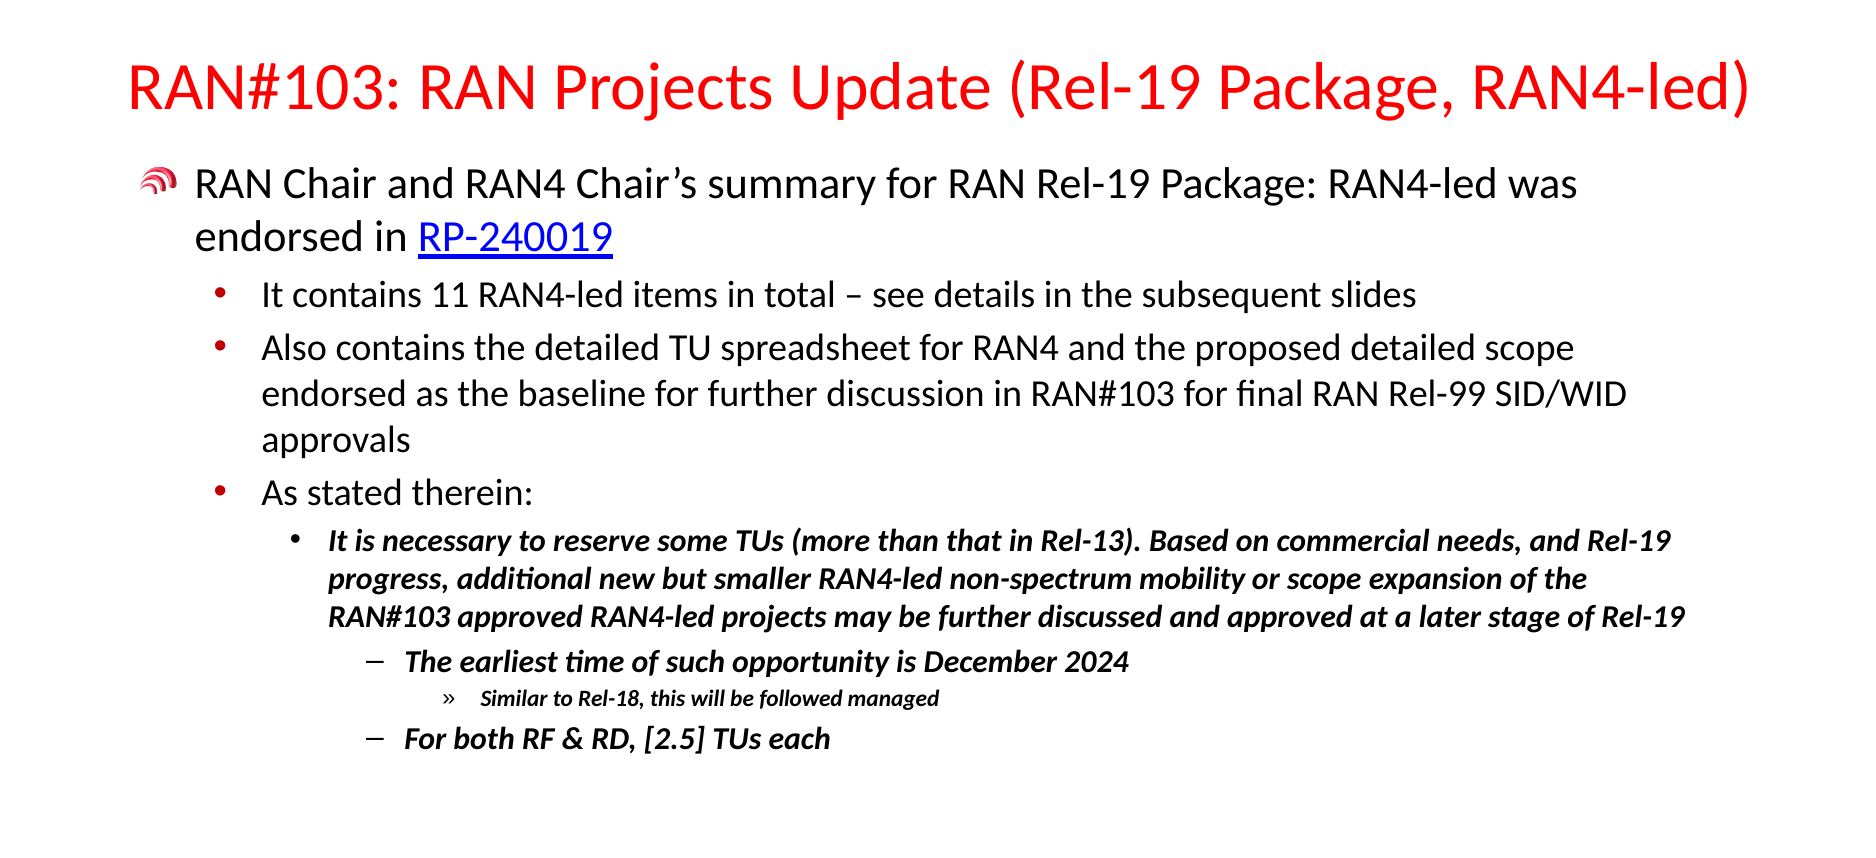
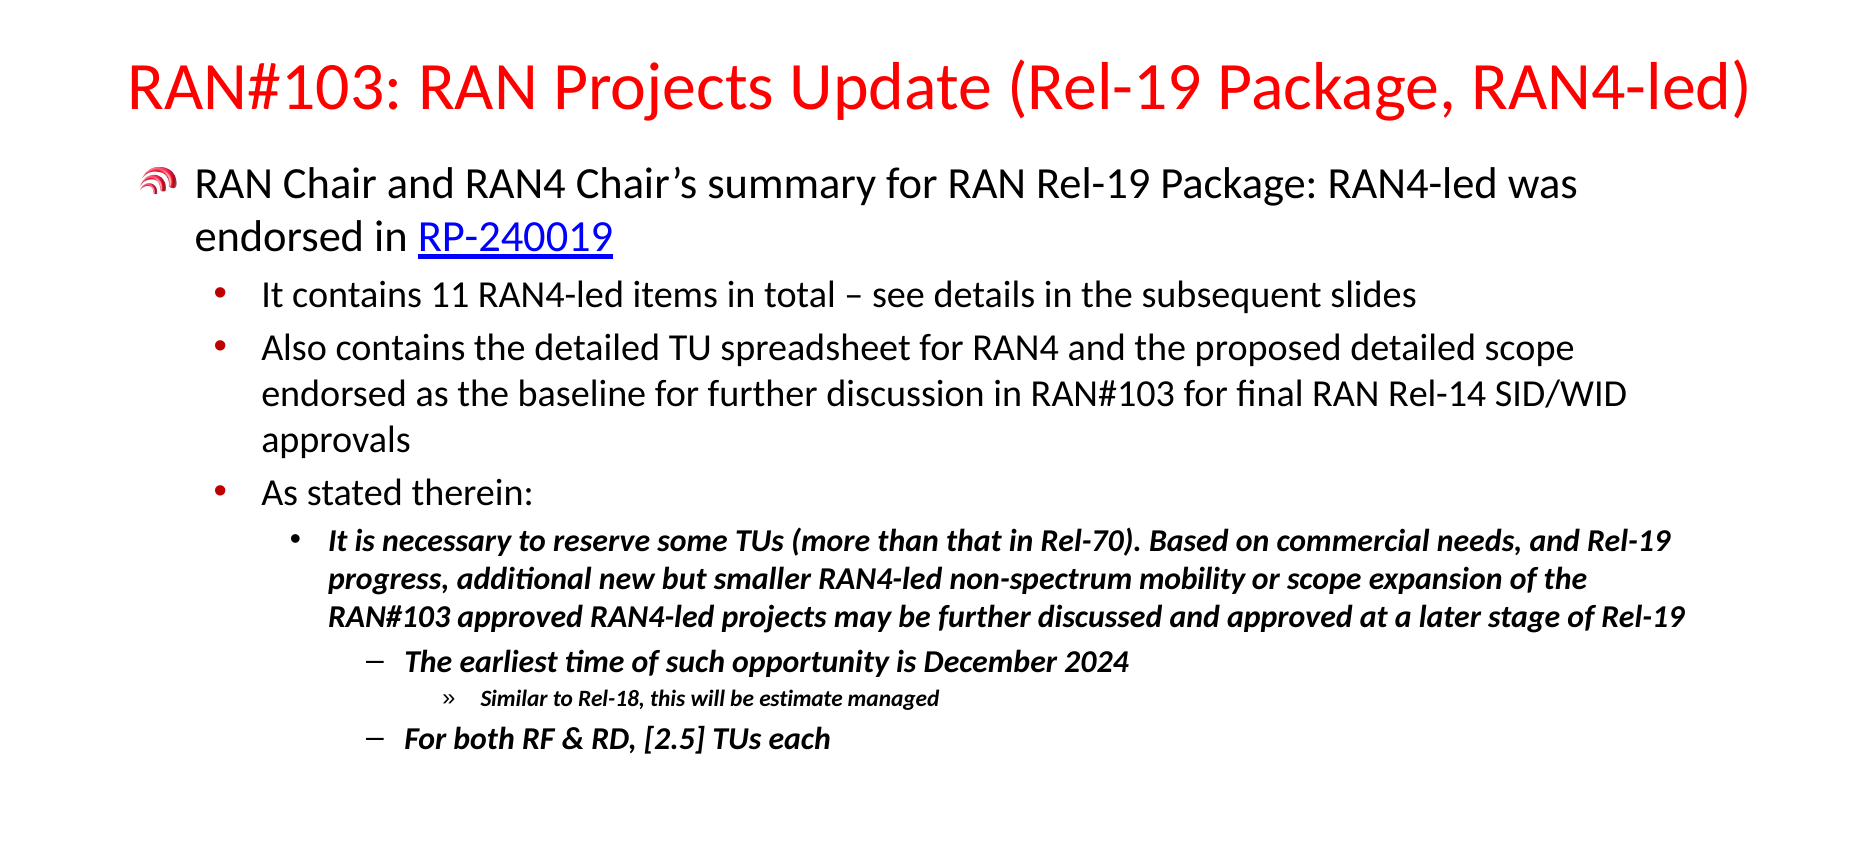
Rel-99: Rel-99 -> Rel-14
Rel-13: Rel-13 -> Rel-70
followed: followed -> estimate
